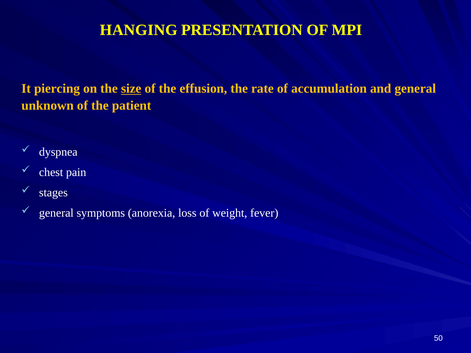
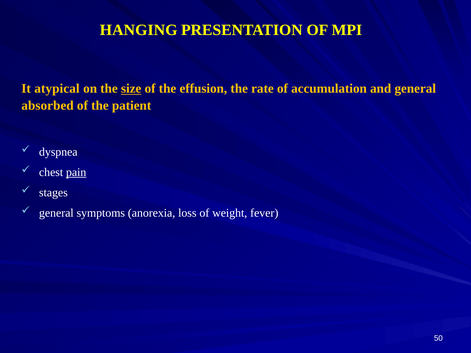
piercing: piercing -> atypical
unknown: unknown -> absorbed
pain underline: none -> present
